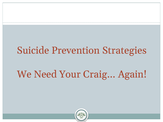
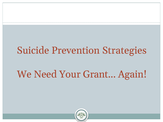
Craig: Craig -> Grant
